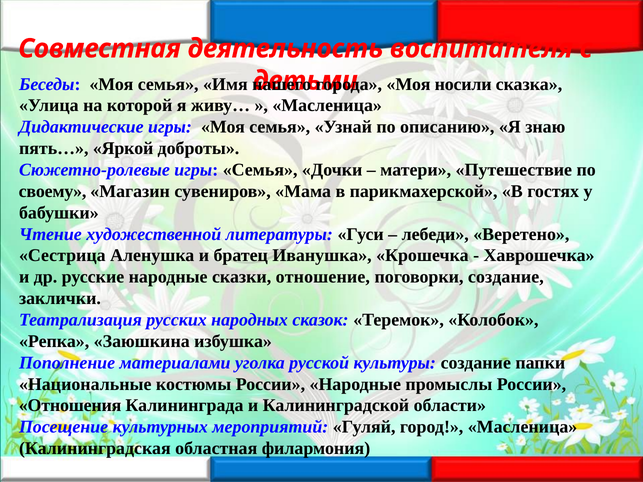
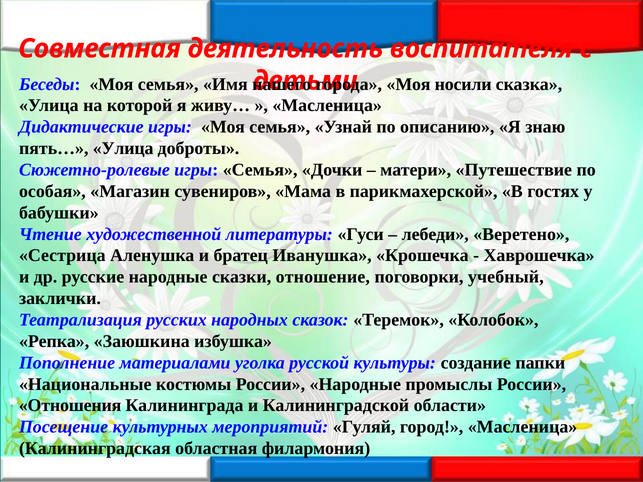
пять… Яркой: Яркой -> Улица
своему: своему -> особая
поговорки создание: создание -> учебный
